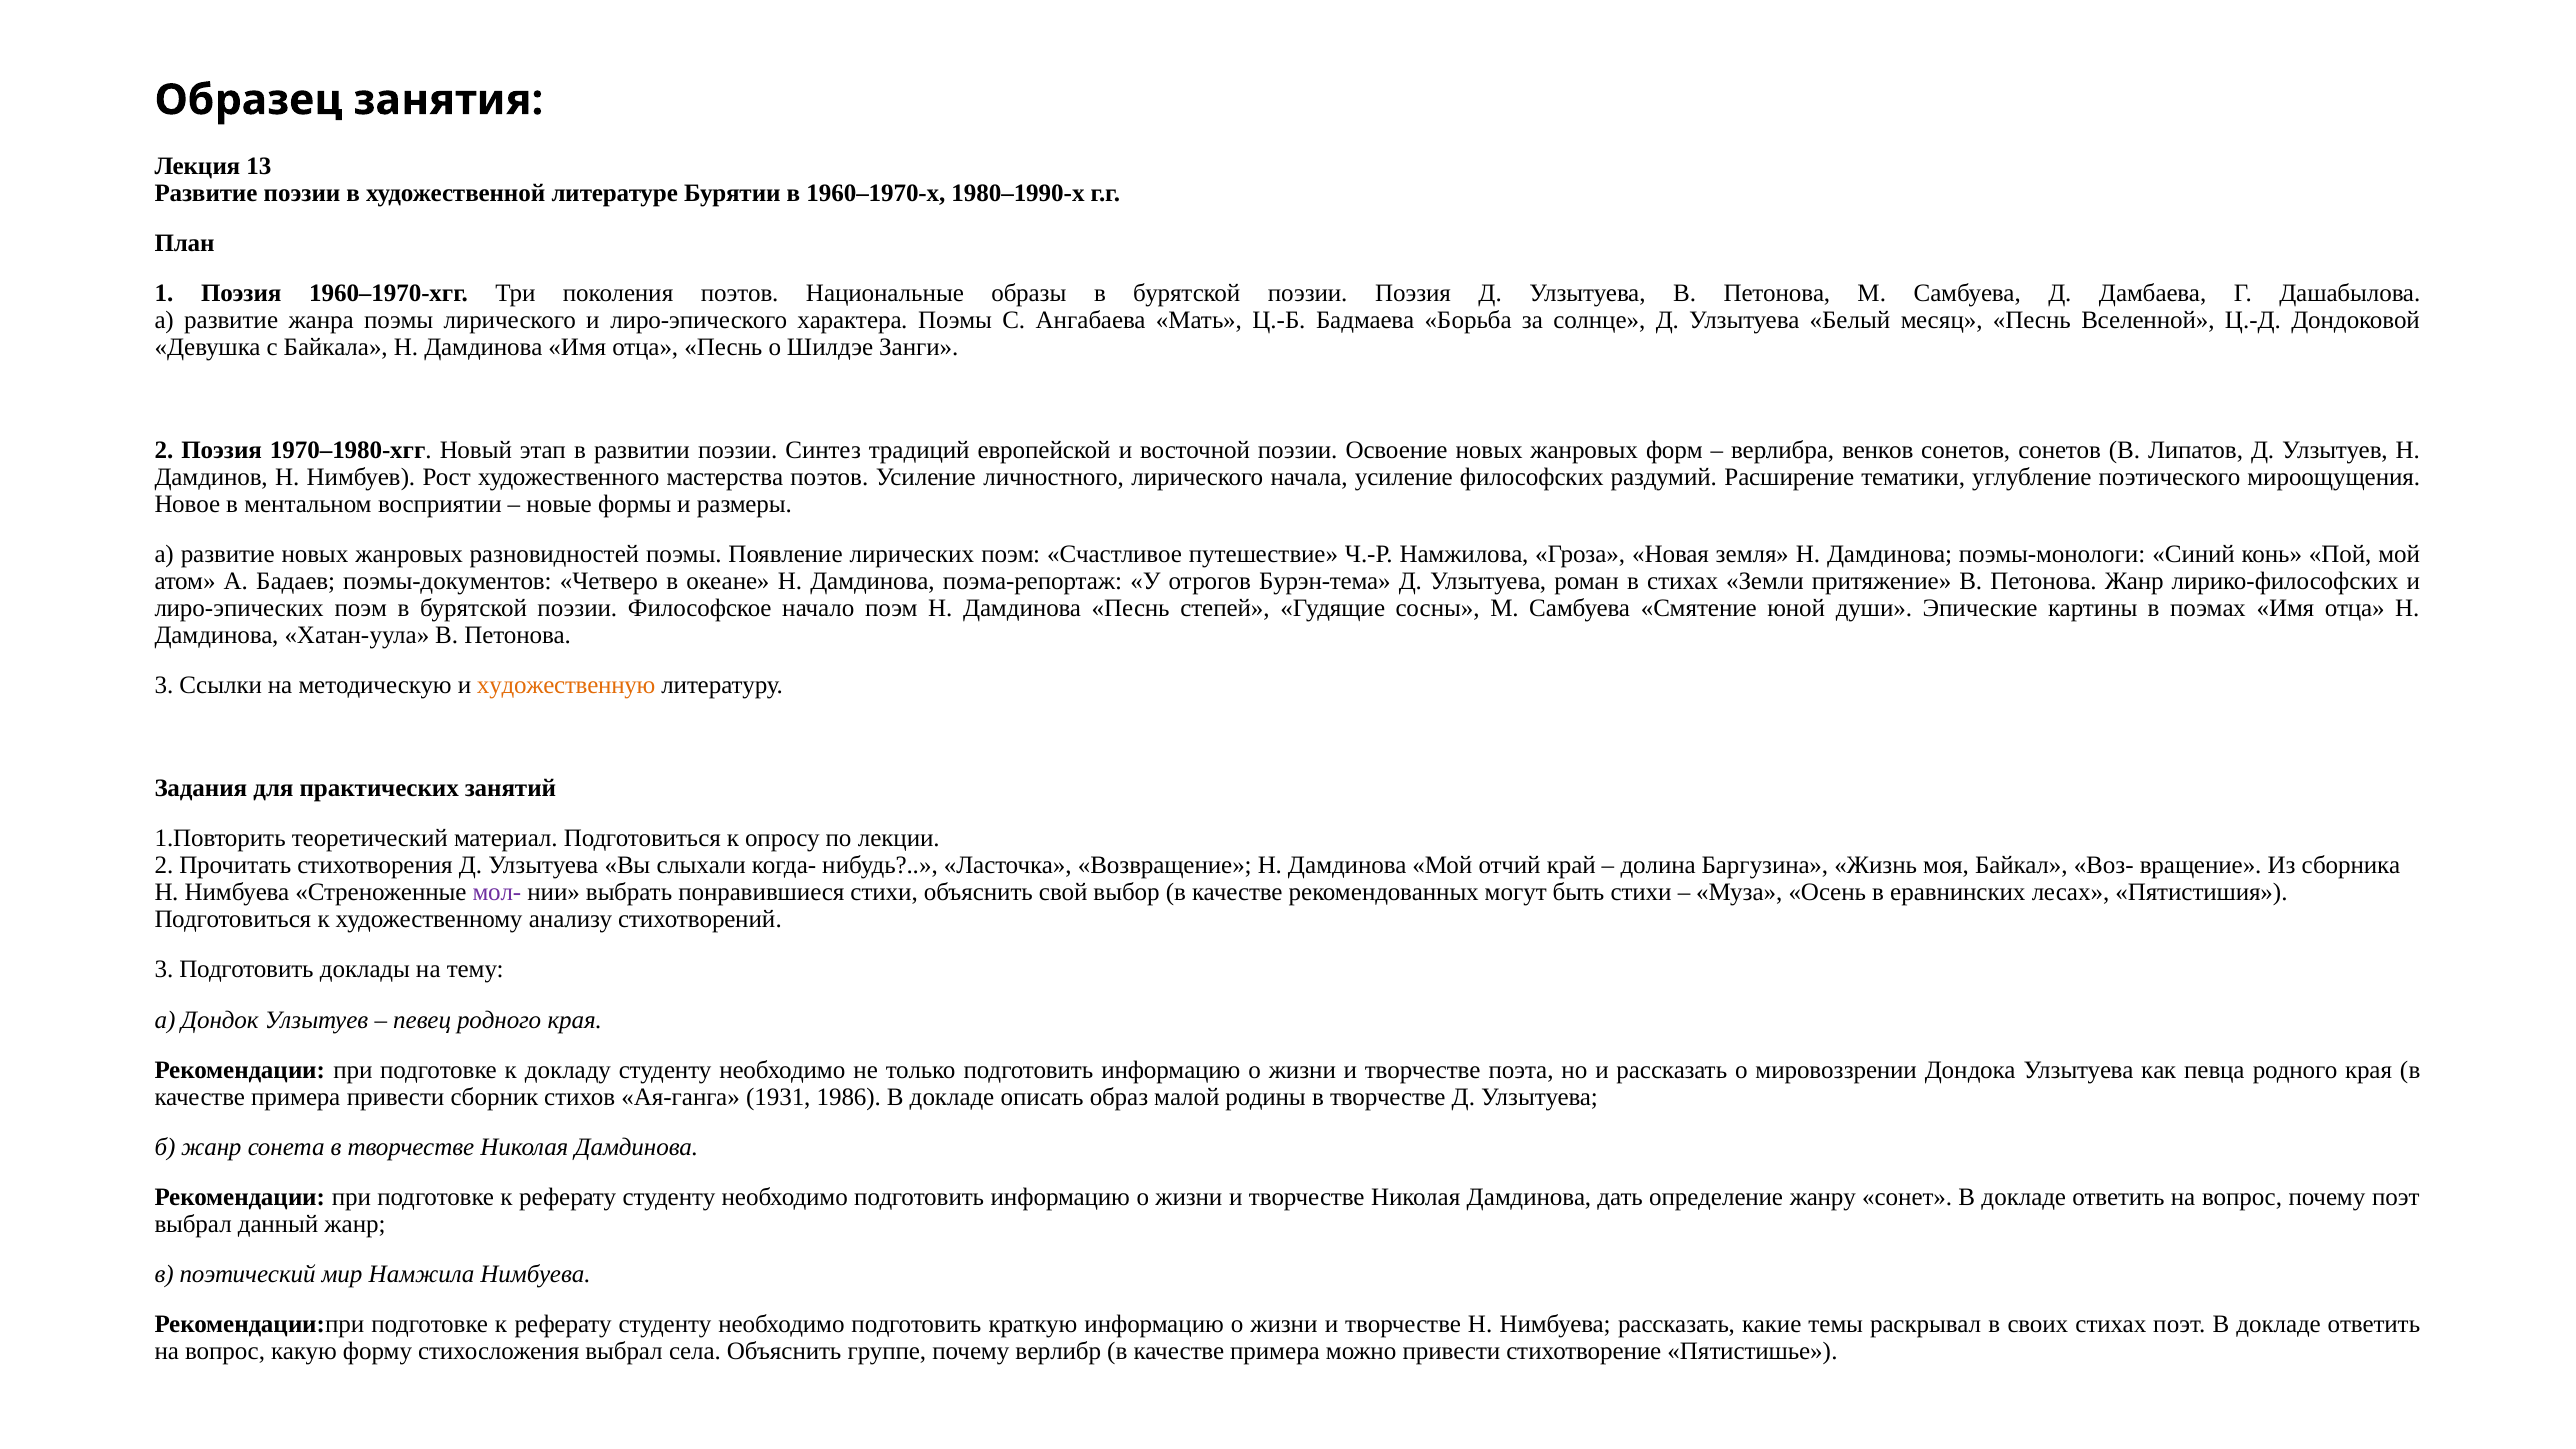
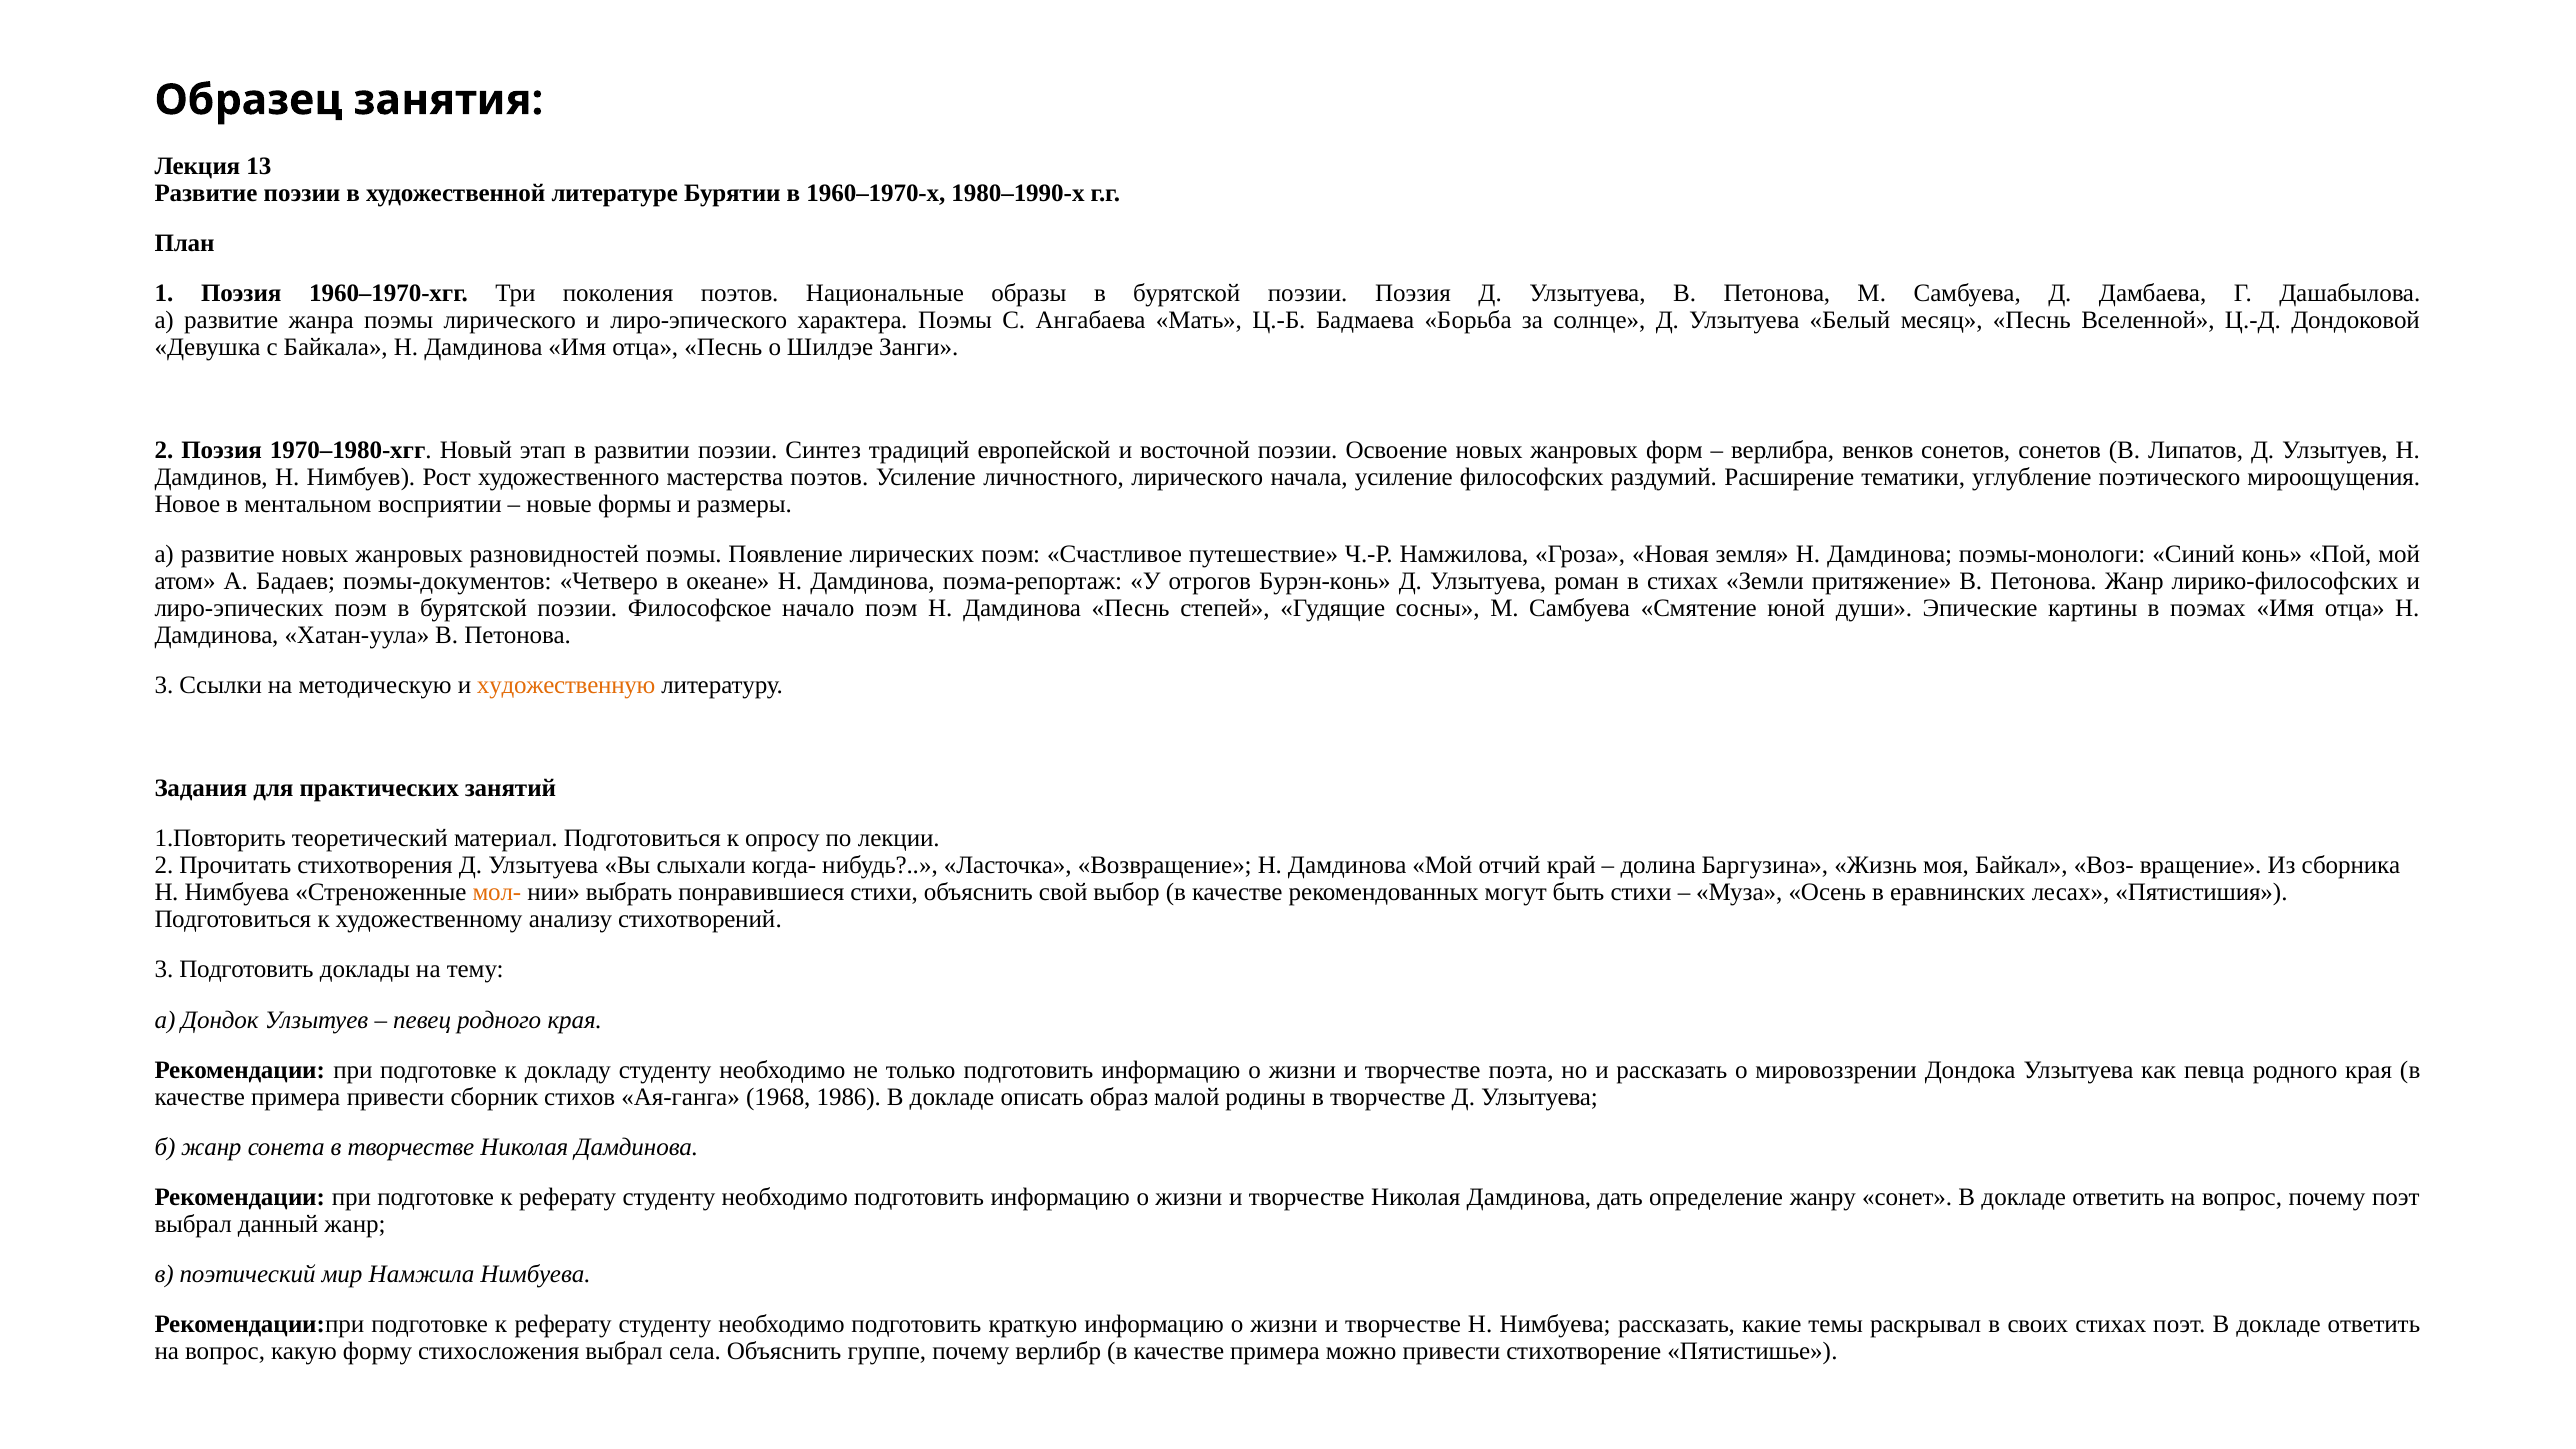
Бурэн-тема: Бурэн-тема -> Бурэн-конь
мол- colour: purple -> orange
1931: 1931 -> 1968
